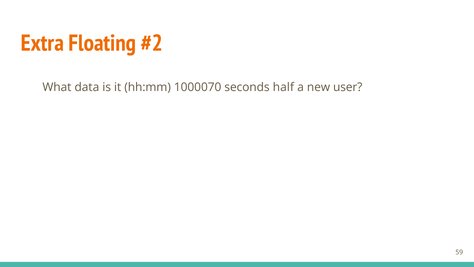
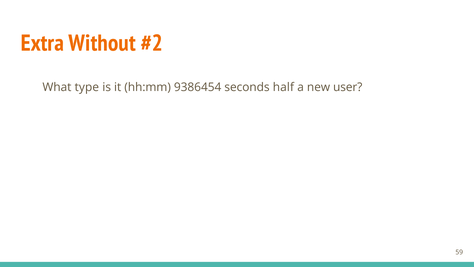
Floating: Floating -> Without
data: data -> type
1000070: 1000070 -> 9386454
